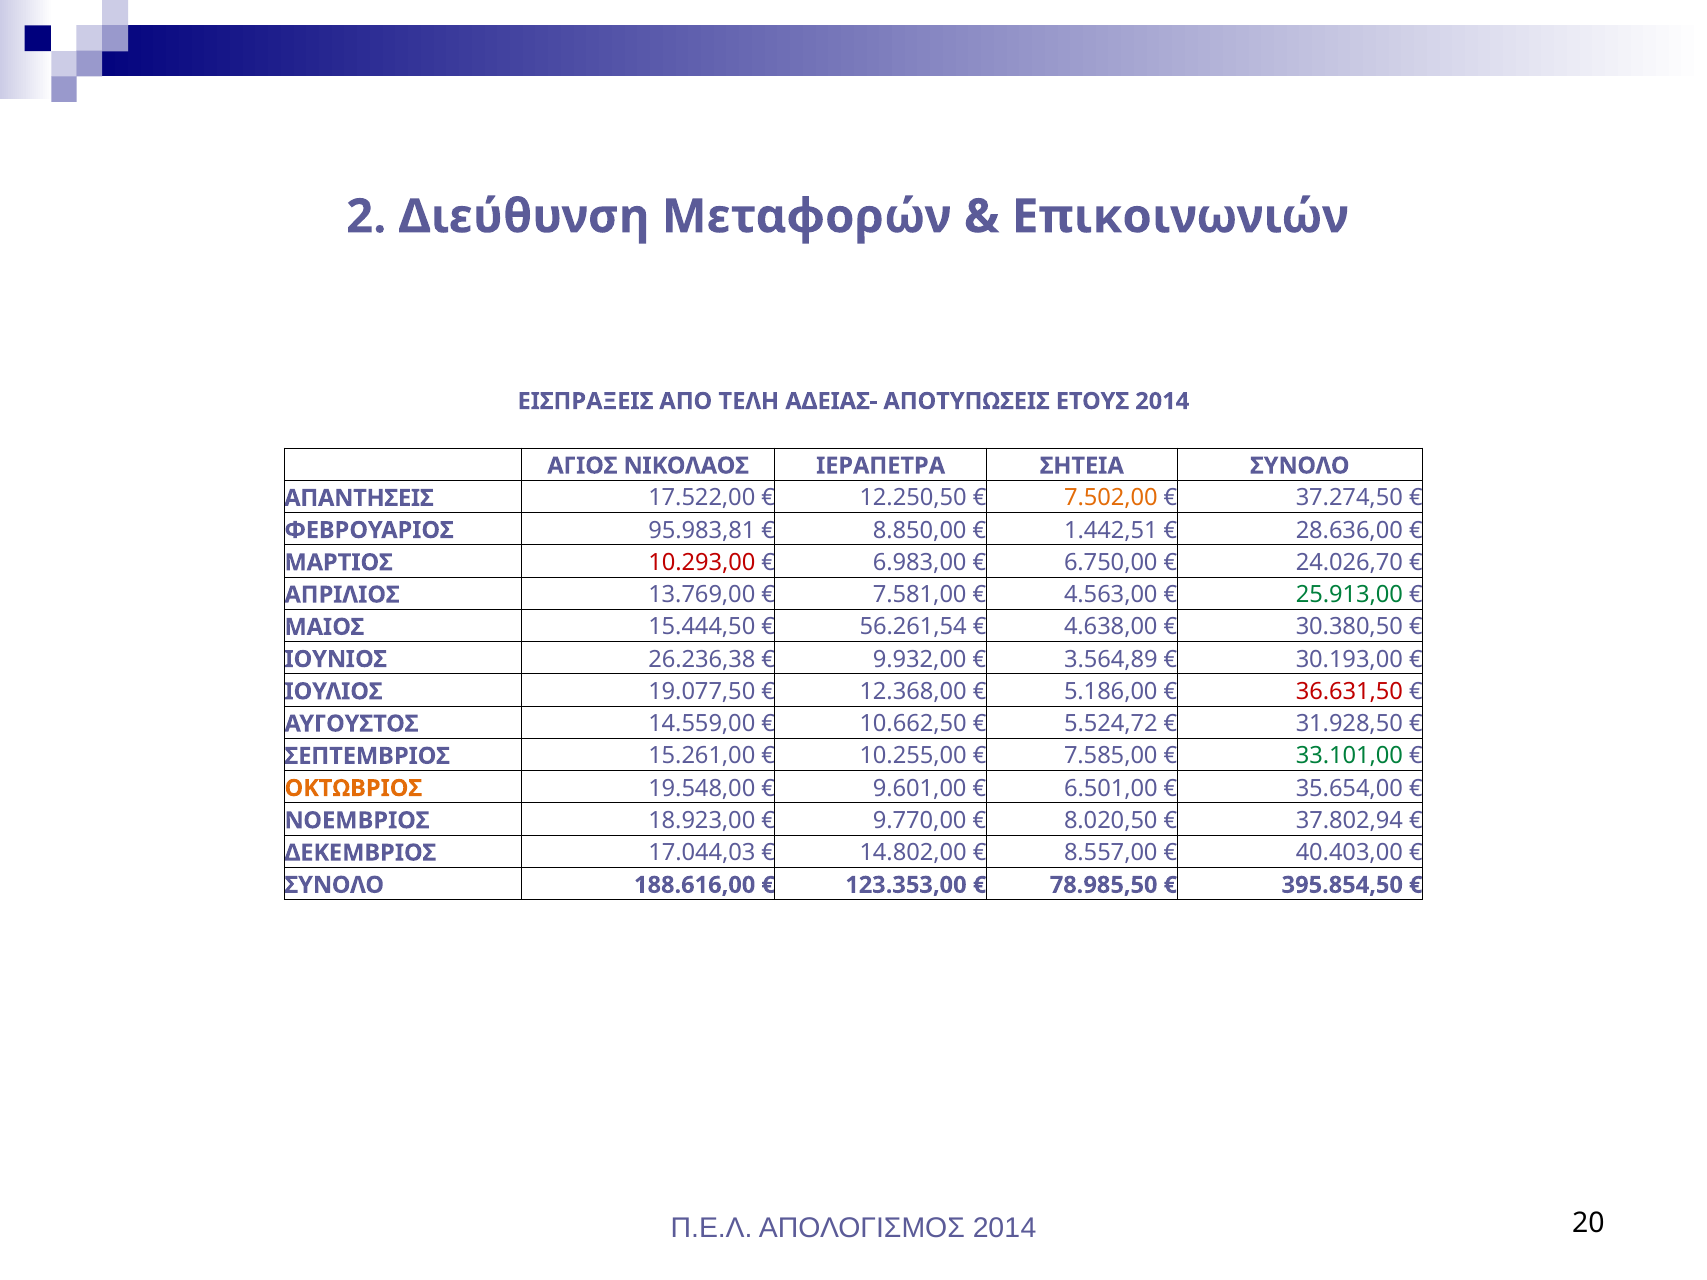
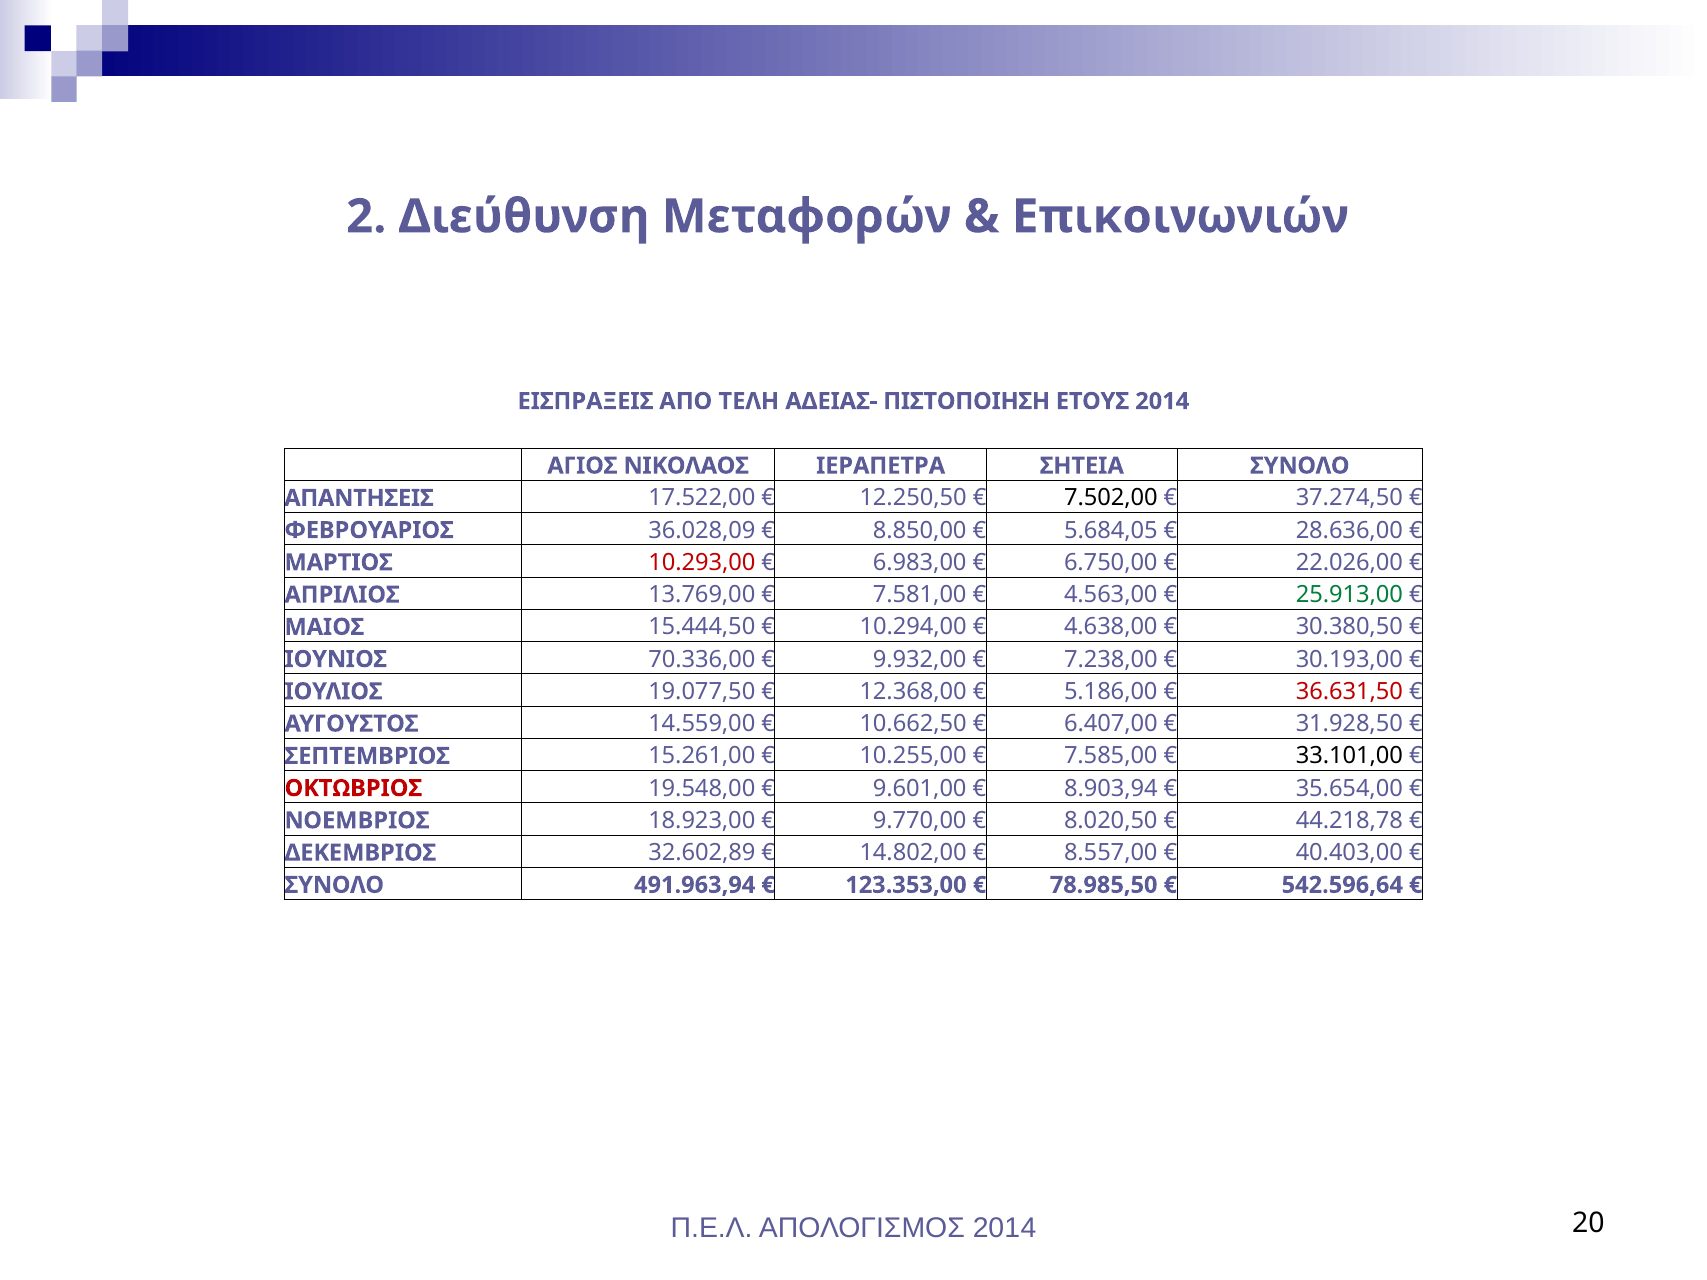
ΑΠΟΤΥΠΩΣΕΙΣ: ΑΠΟΤΥΠΩΣΕΙΣ -> ΠΙΣΤΟΠΟΙΗΣΗ
7.502,00 colour: orange -> black
95.983,81: 95.983,81 -> 36.028,09
1.442,51: 1.442,51 -> 5.684,05
24.026,70: 24.026,70 -> 22.026,00
56.261,54: 56.261,54 -> 10.294,00
26.236,38: 26.236,38 -> 70.336,00
3.564,89: 3.564,89 -> 7.238,00
5.524,72: 5.524,72 -> 6.407,00
33.101,00 colour: green -> black
ΟΚΤΩΒΡΙΟΣ colour: orange -> red
6.501,00: 6.501,00 -> 8.903,94
37.802,94: 37.802,94 -> 44.218,78
17.044,03: 17.044,03 -> 32.602,89
188.616,00: 188.616,00 -> 491.963,94
395.854,50: 395.854,50 -> 542.596,64
